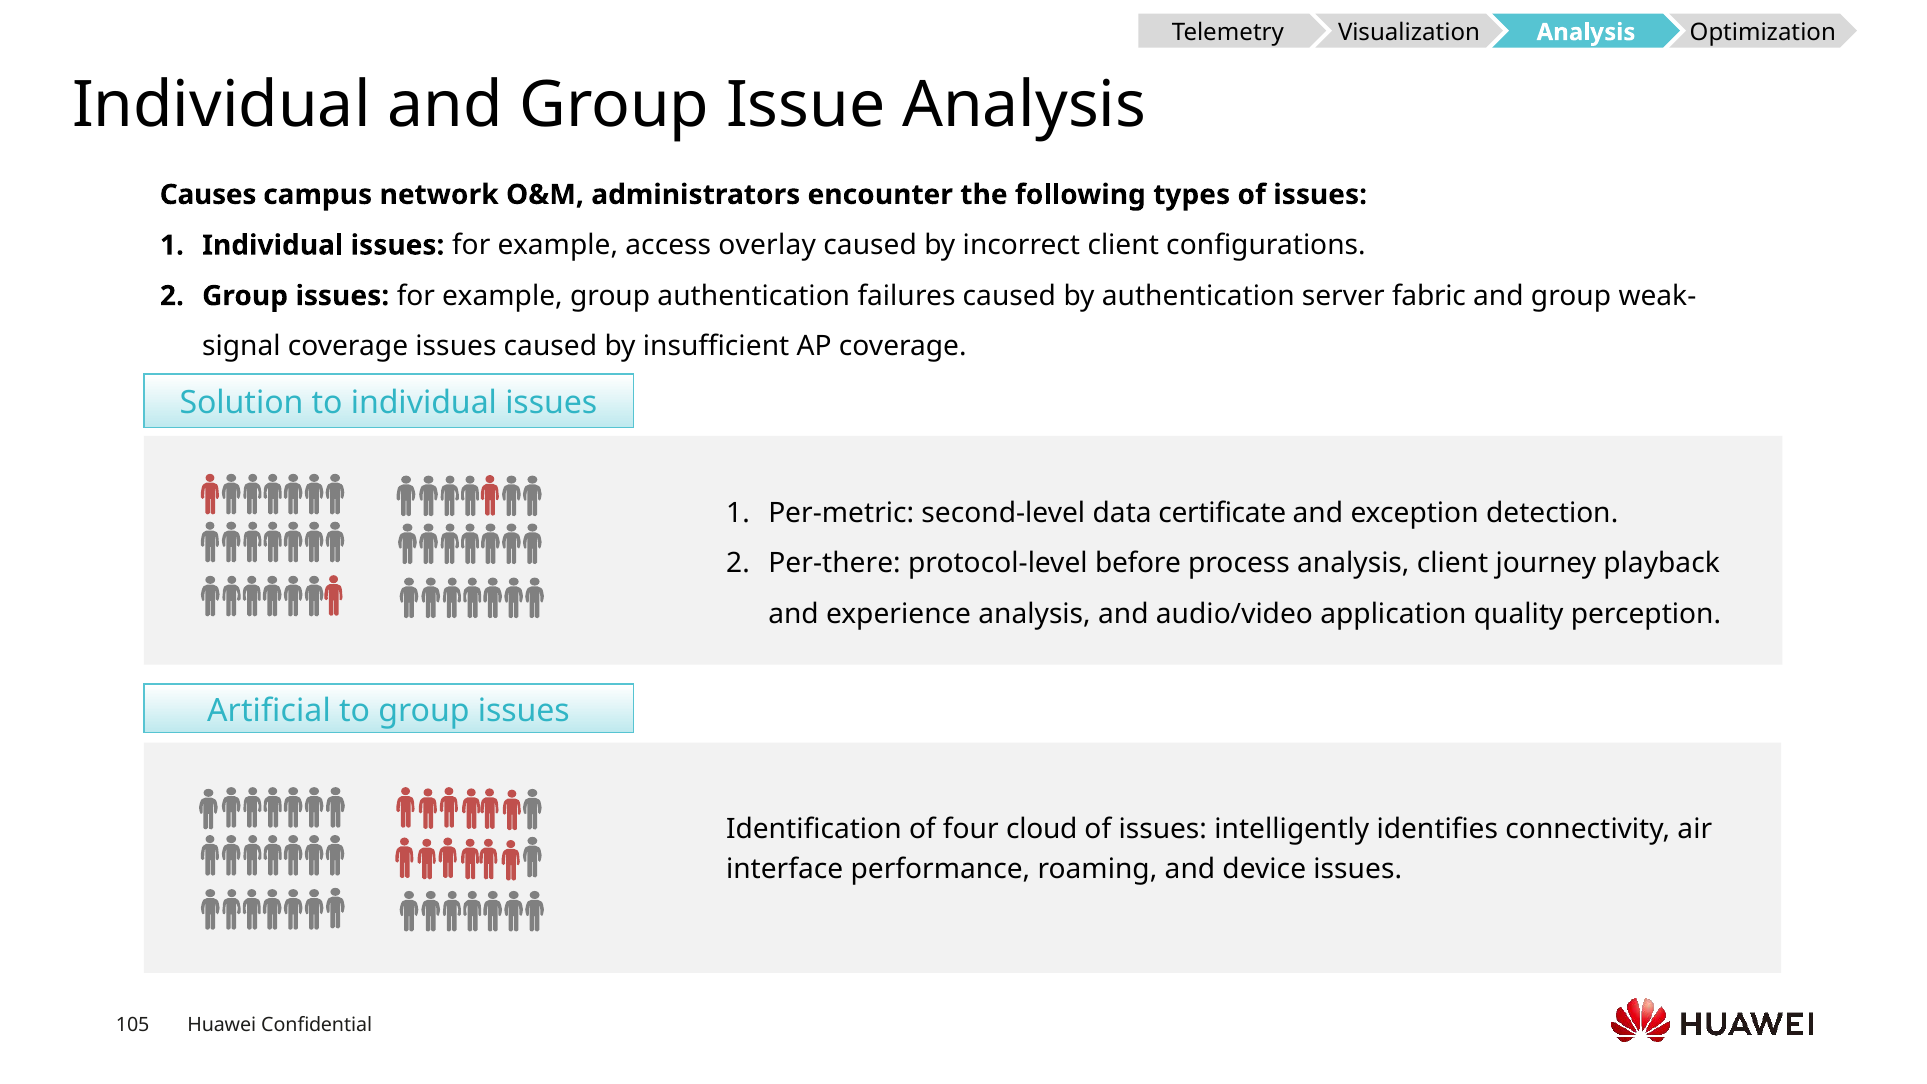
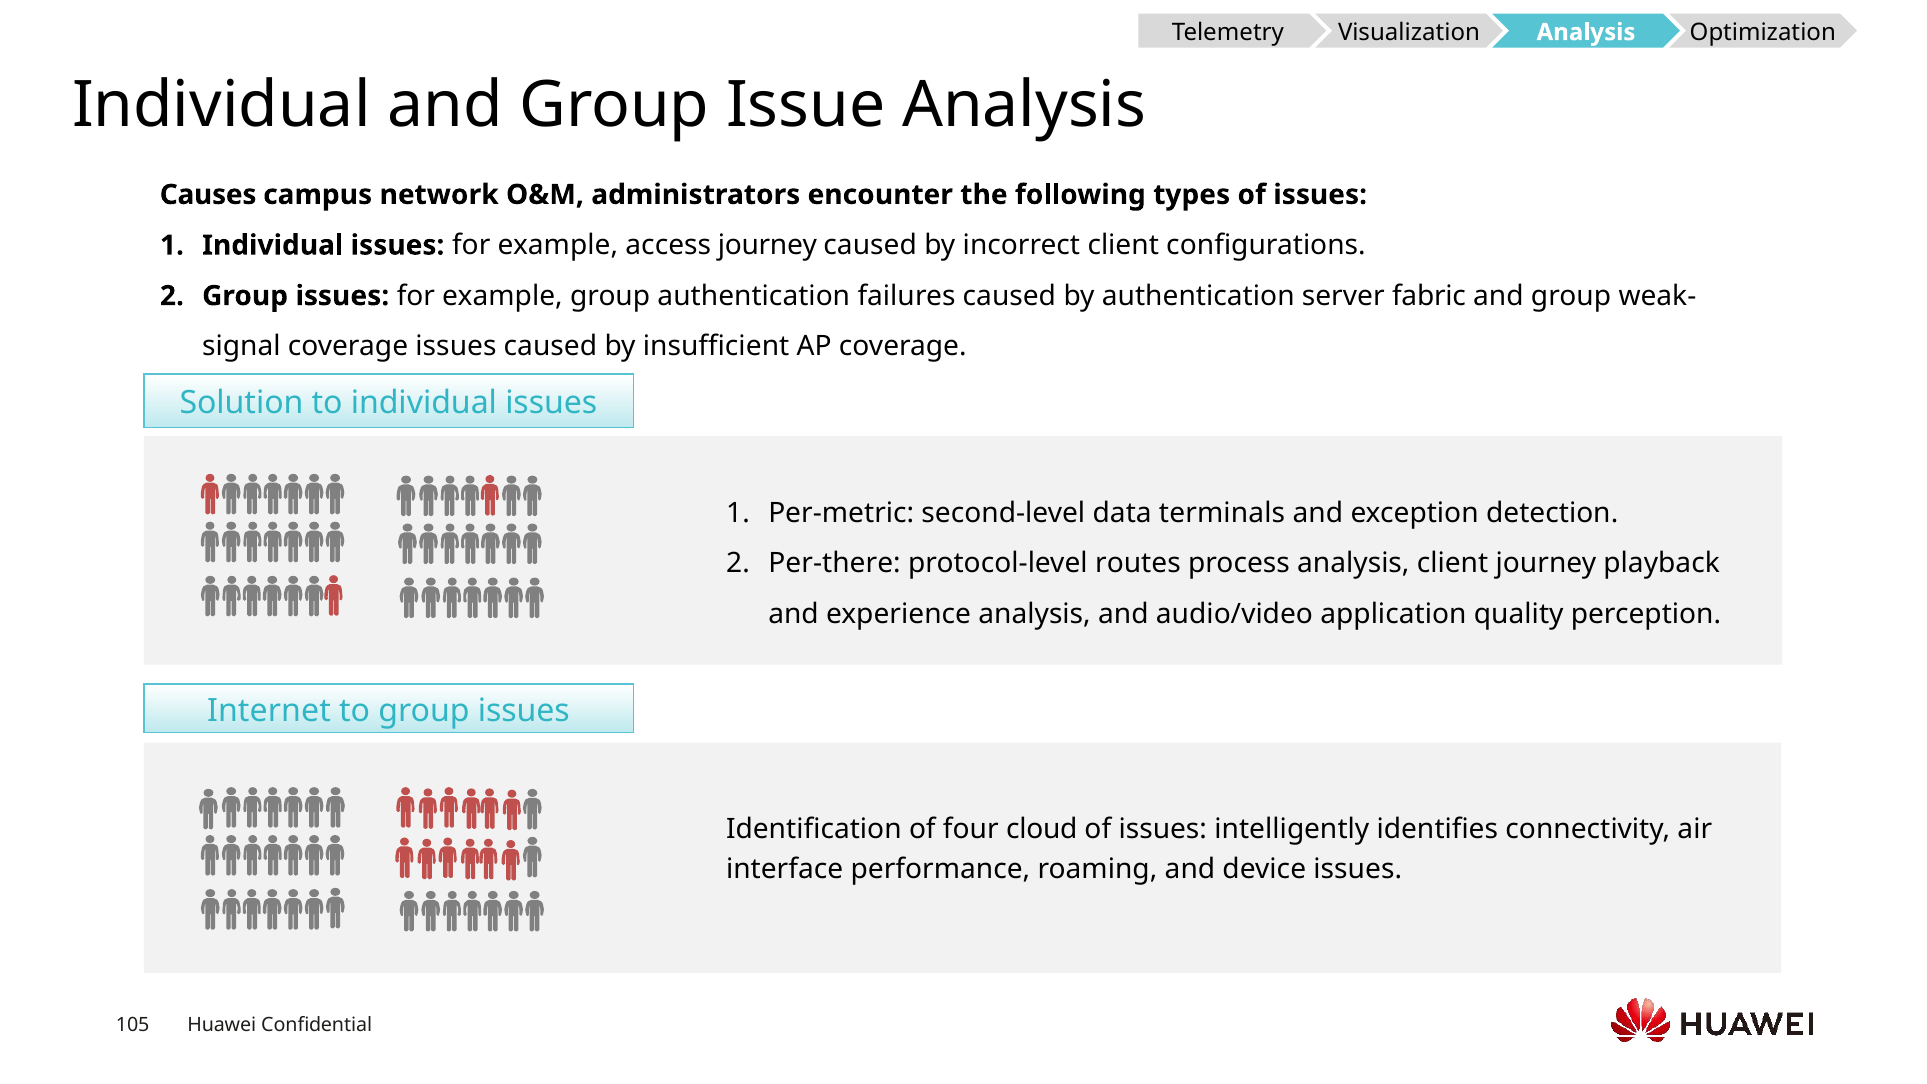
access overlay: overlay -> journey
certificate: certificate -> terminals
before: before -> routes
Artificial: Artificial -> Internet
